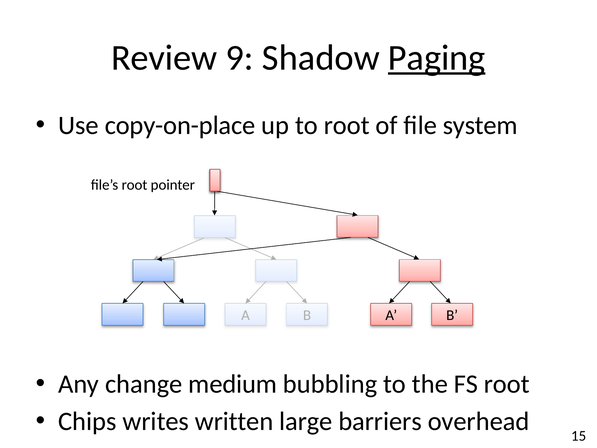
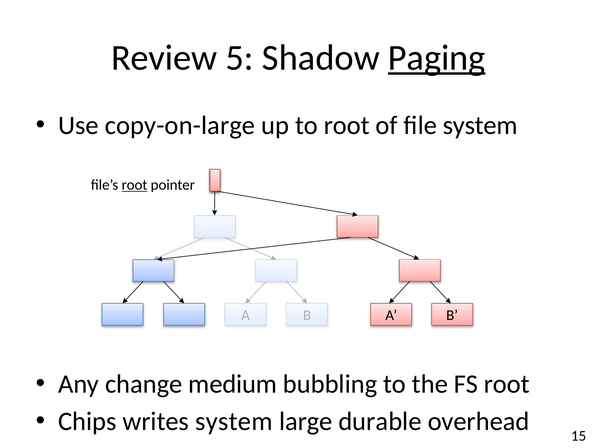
9: 9 -> 5
copy-on-place: copy-on-place -> copy-on-large
root at (134, 185) underline: none -> present
writes written: written -> system
barriers: barriers -> durable
